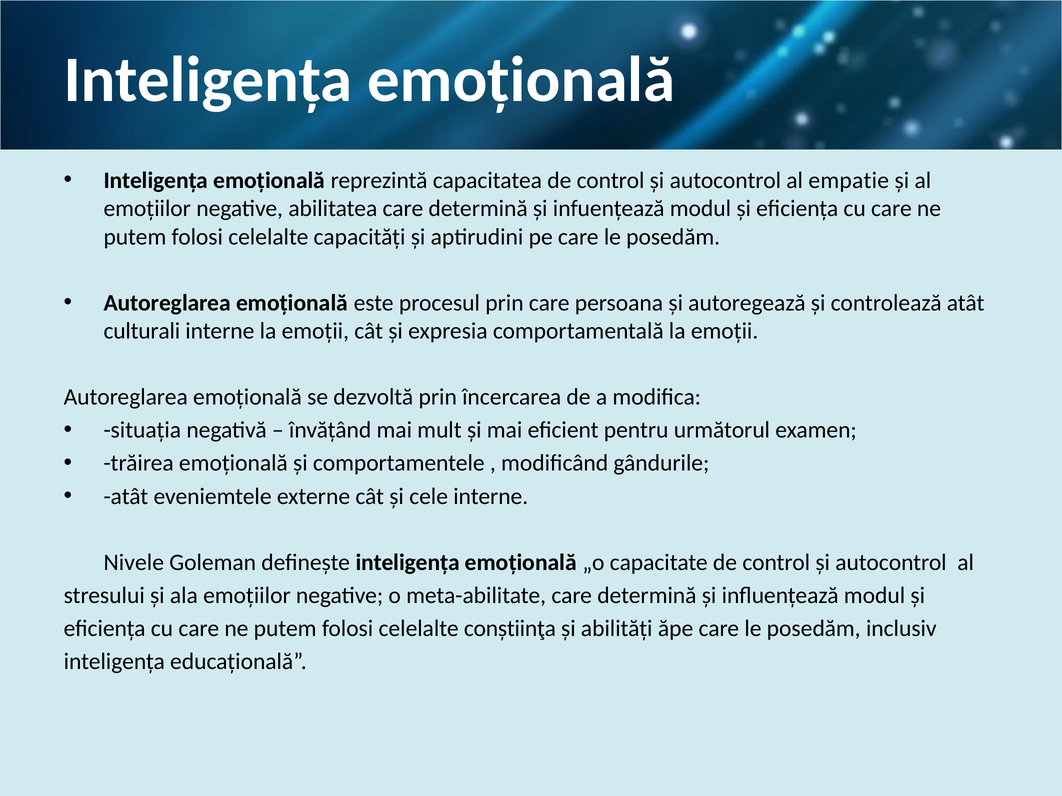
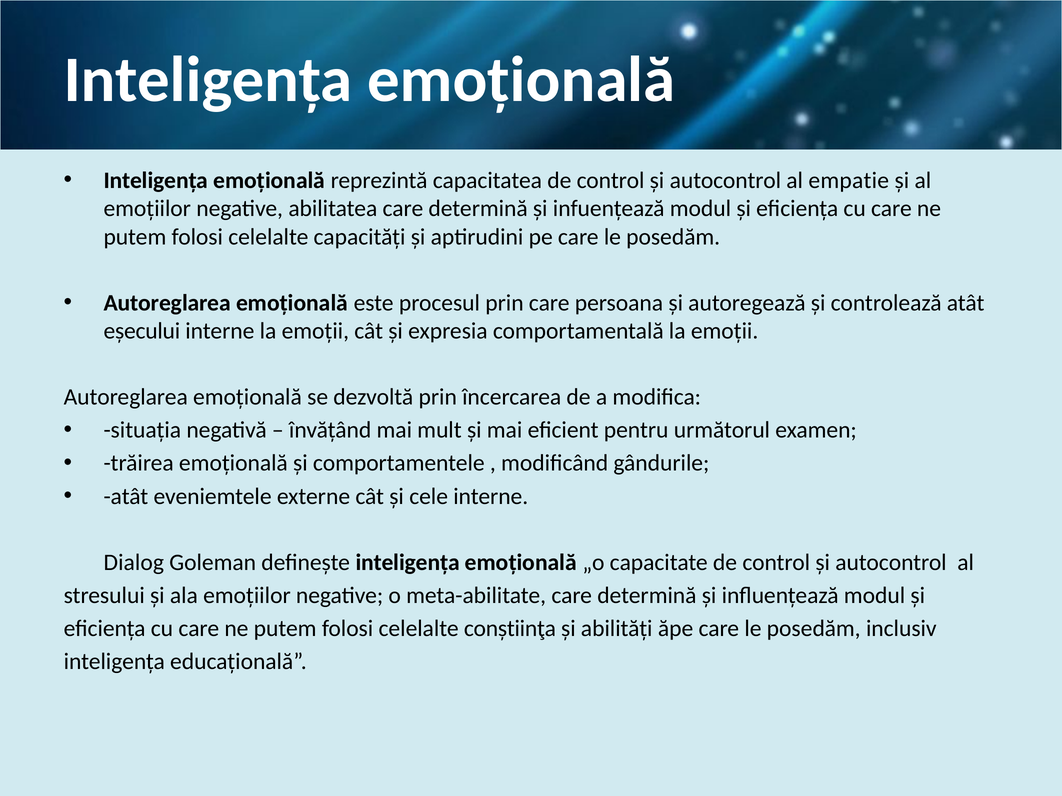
culturali: culturali -> eşecului
Nivele: Nivele -> Dialog
